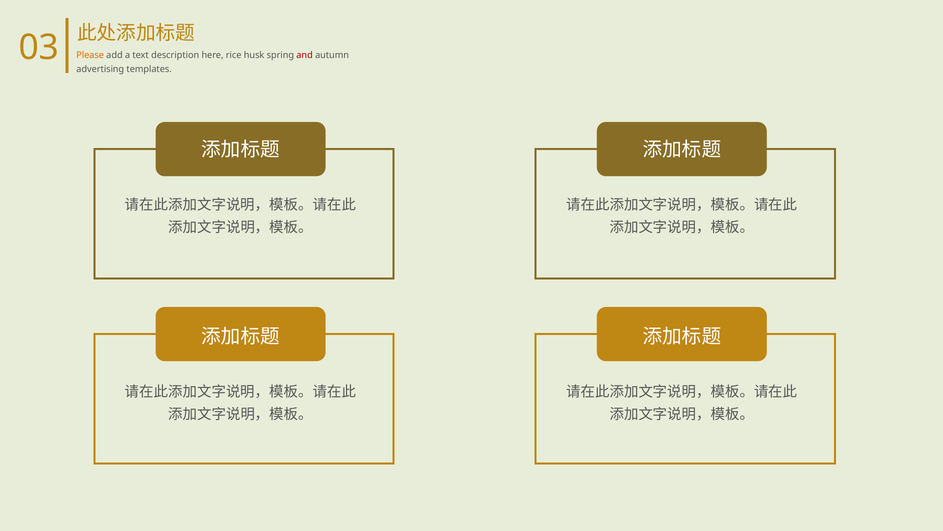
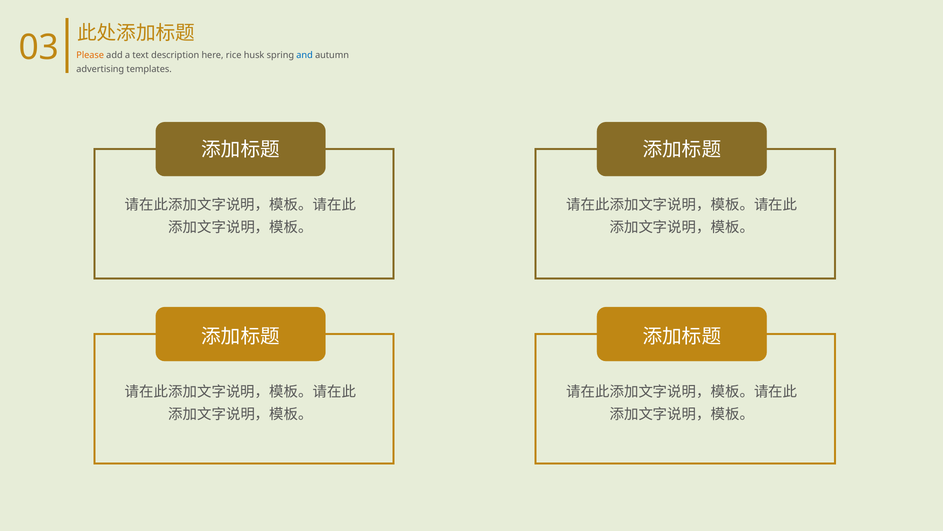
and colour: red -> blue
